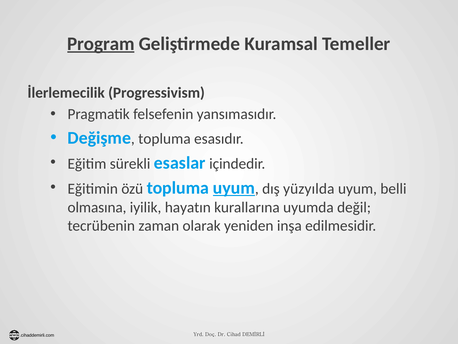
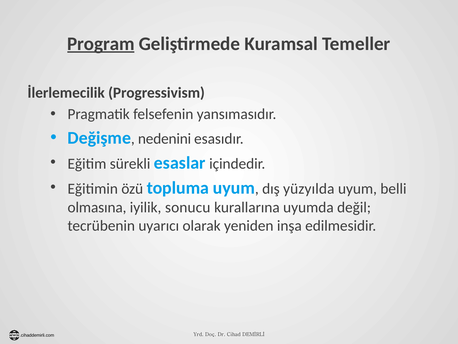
topluma at (164, 138): topluma -> nedenini
uyum at (234, 188) underline: present -> none
hayatın: hayatın -> sonucu
zaman: zaman -> uyarıcı
